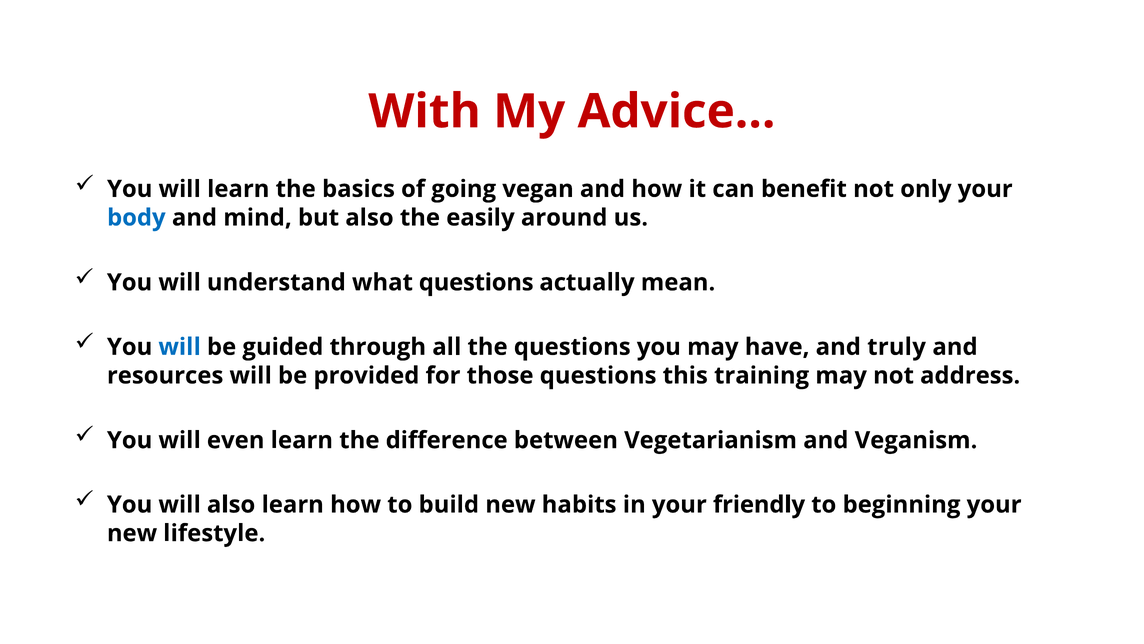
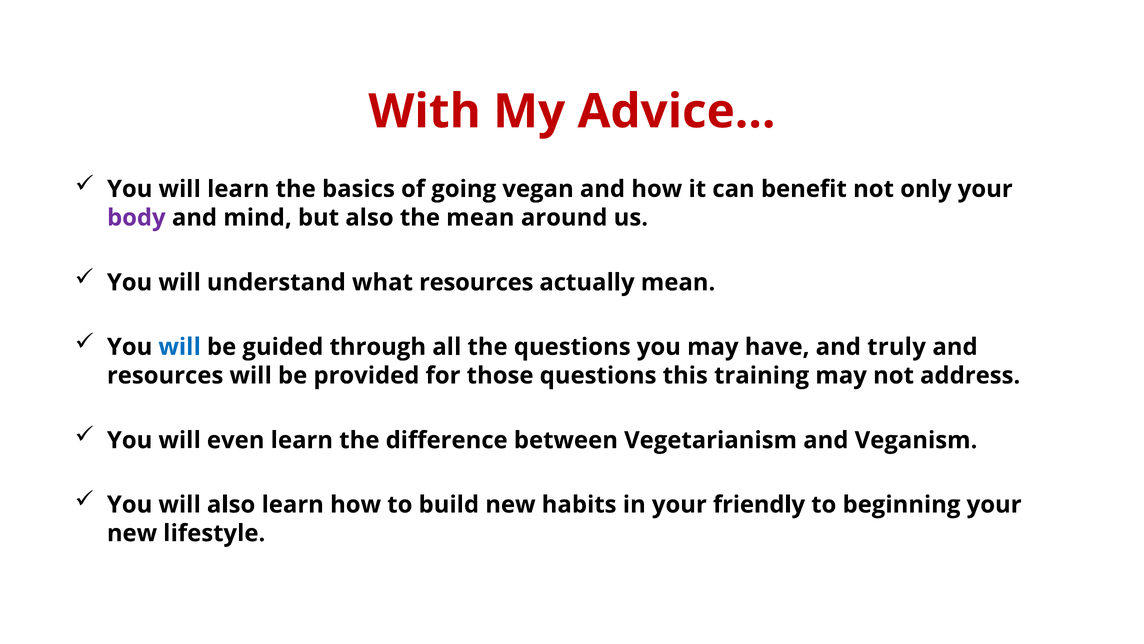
body colour: blue -> purple
the easily: easily -> mean
what questions: questions -> resources
